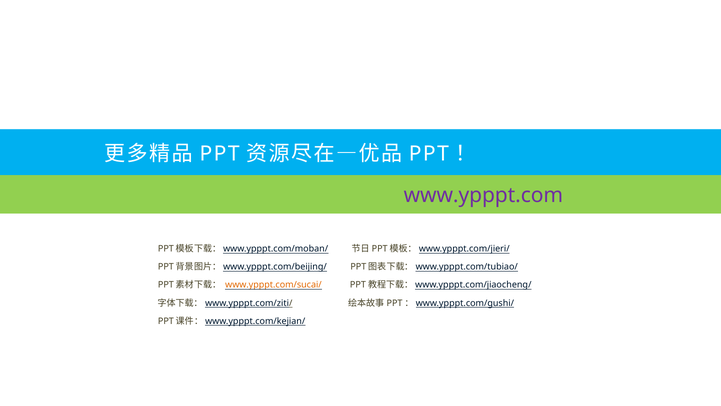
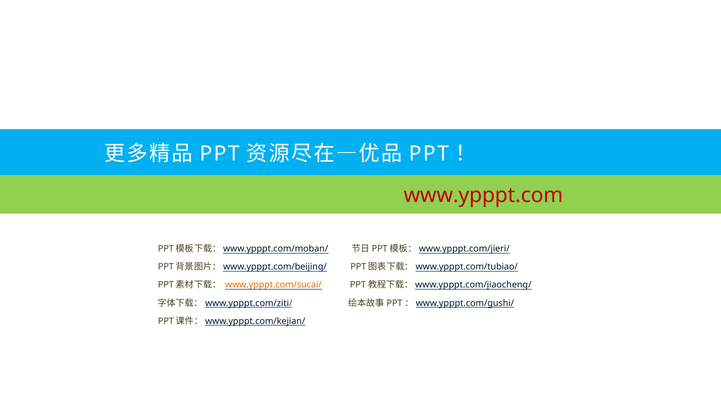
www.ypppt.com colour: purple -> red
